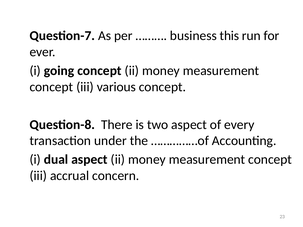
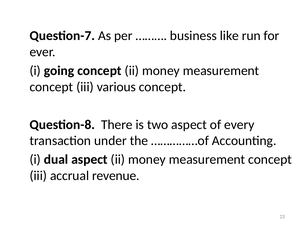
this: this -> like
concern: concern -> revenue
